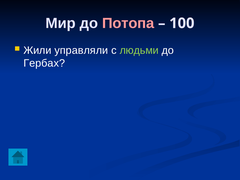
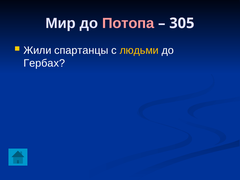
100: 100 -> 305
управляли: управляли -> спартанцы
людьми colour: light green -> yellow
